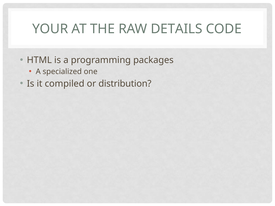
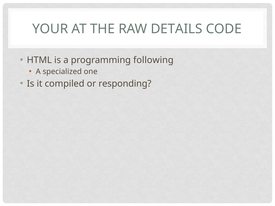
packages: packages -> following
distribution: distribution -> responding
